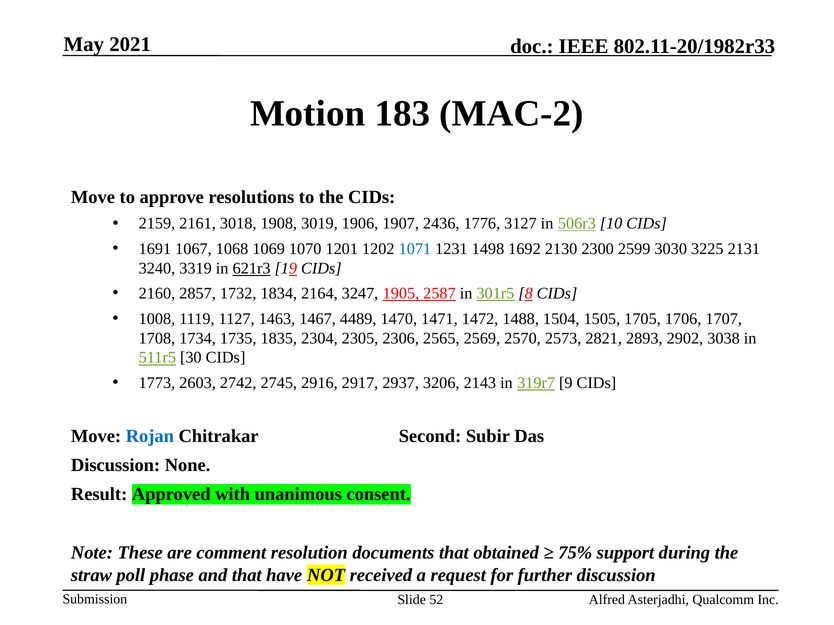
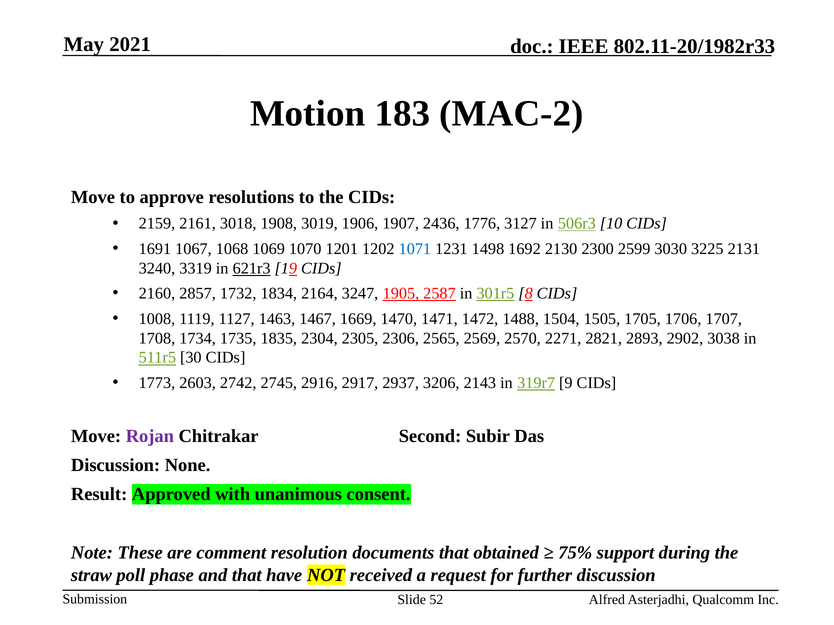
4489: 4489 -> 1669
2573: 2573 -> 2271
Rojan colour: blue -> purple
